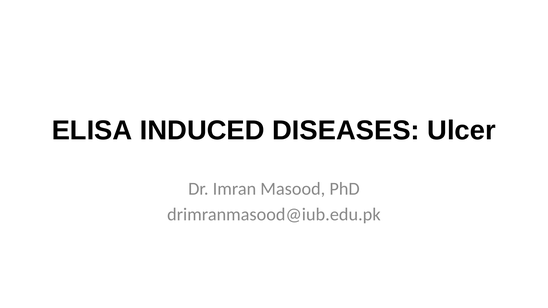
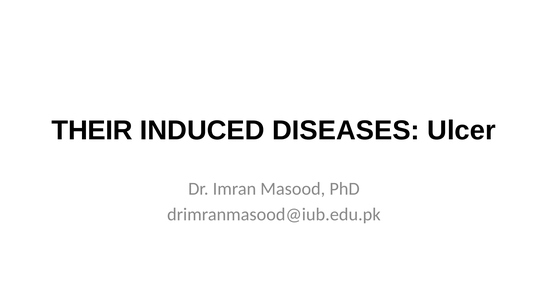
ELISA: ELISA -> THEIR
